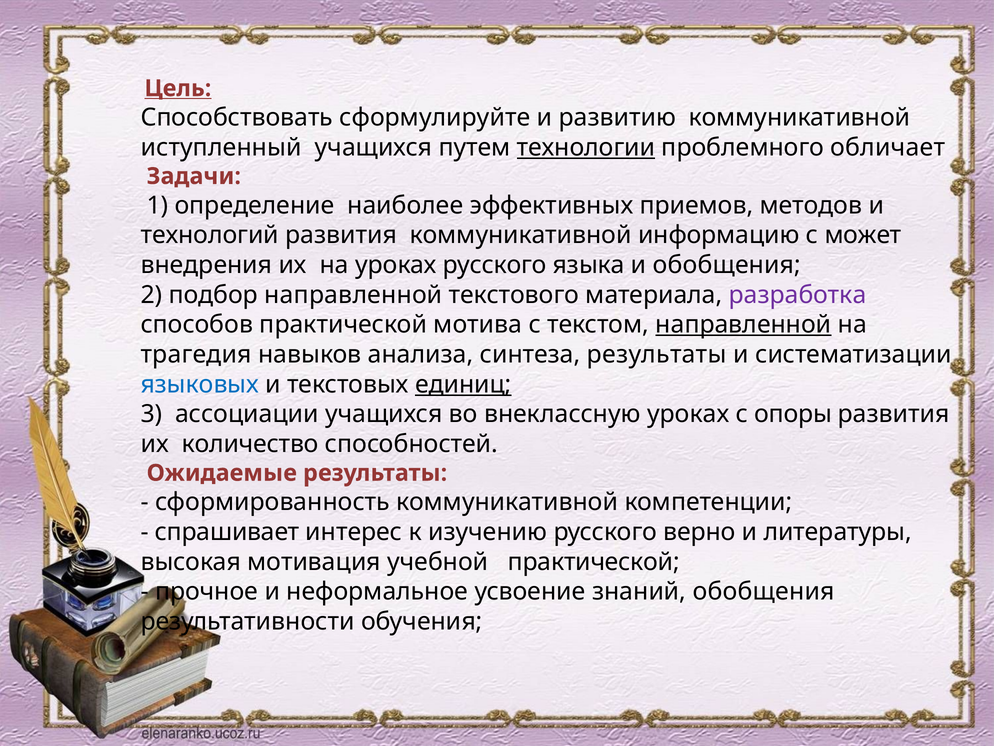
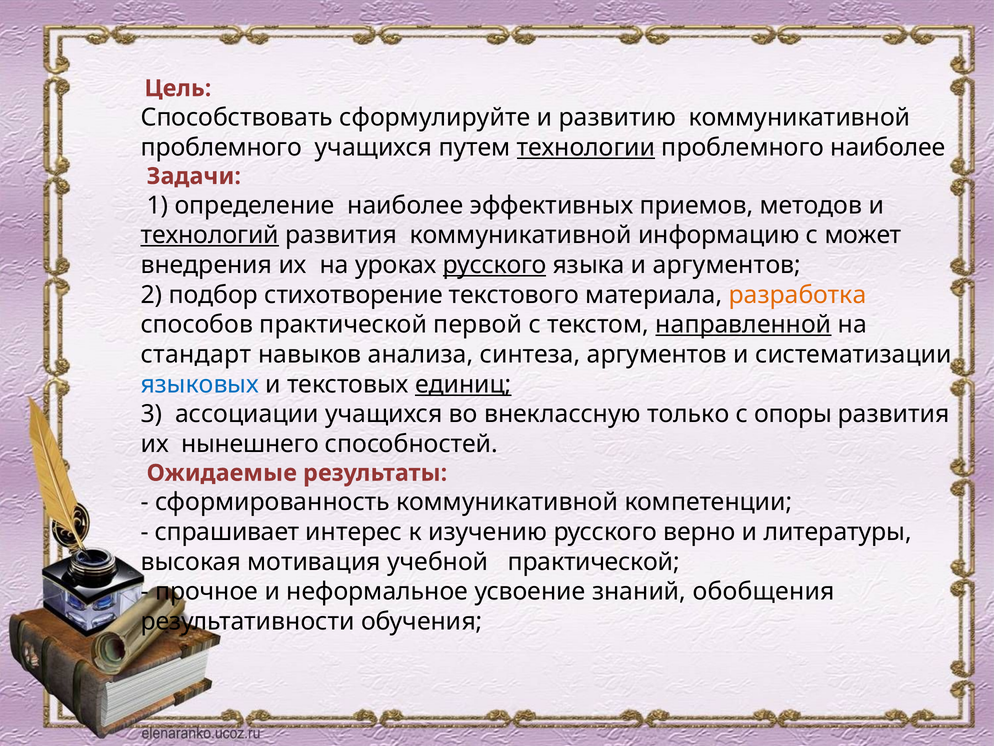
Цель underline: present -> none
иступленный at (221, 147): иступленный -> проблемного
проблемного обличает: обличает -> наиболее
технологий underline: none -> present
русского at (495, 265) underline: none -> present
и обобщения: обобщения -> аргументов
подбор направленной: направленной -> стихотворение
разработка colour: purple -> orange
мотива: мотива -> первой
трагедия: трагедия -> стандарт
синтеза результаты: результаты -> аргументов
внеклассную уроках: уроках -> только
количество: количество -> нынешнего
